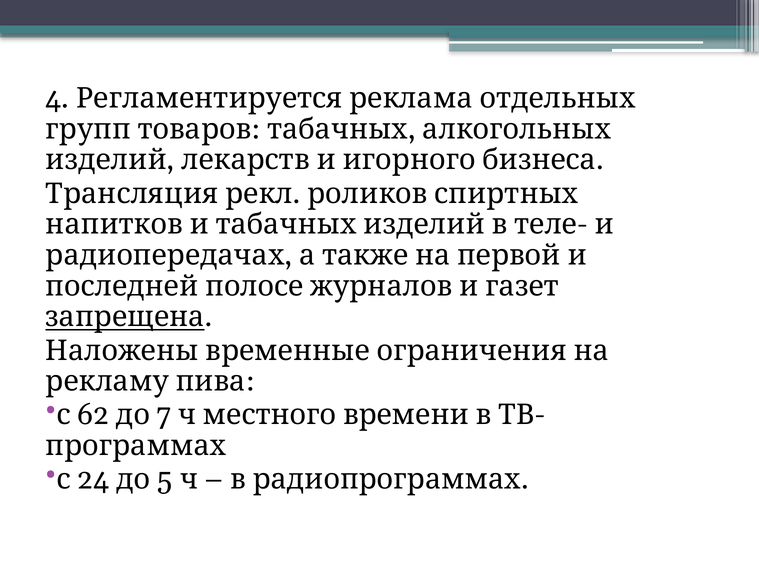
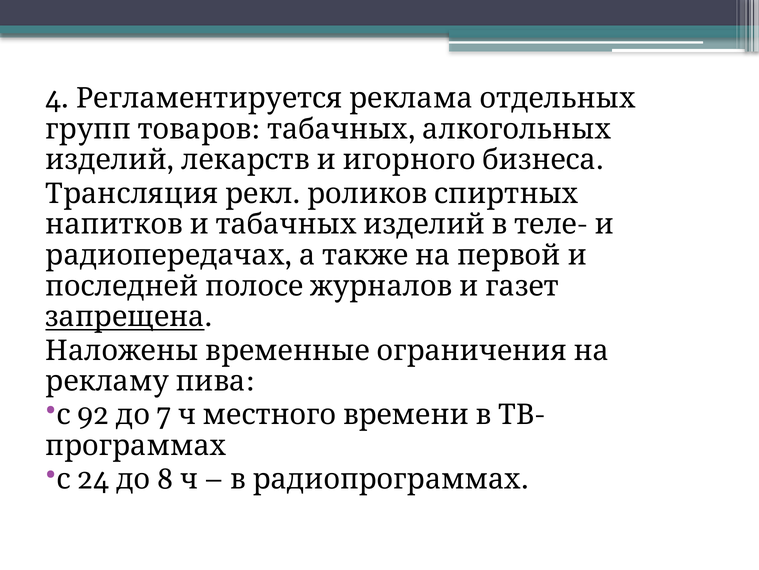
62: 62 -> 92
5: 5 -> 8
